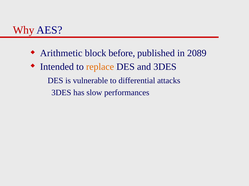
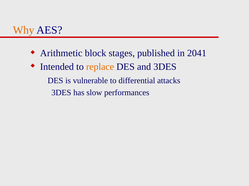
Why colour: red -> orange
before: before -> stages
2089: 2089 -> 2041
